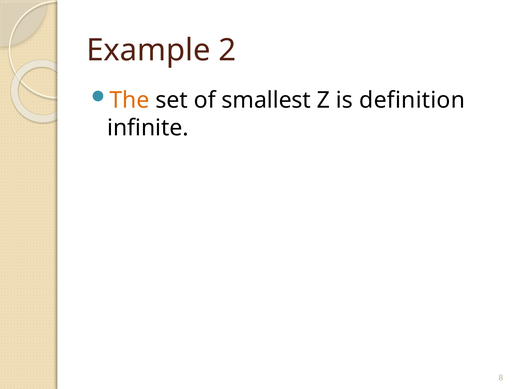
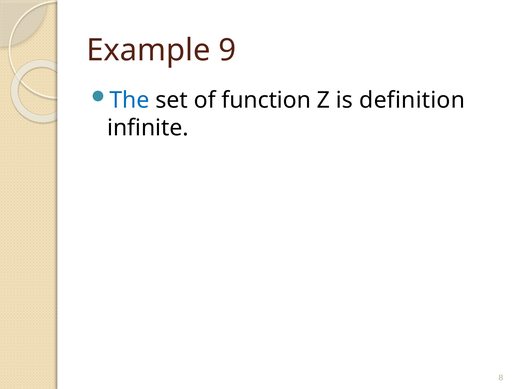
2: 2 -> 9
The colour: orange -> blue
smallest: smallest -> function
